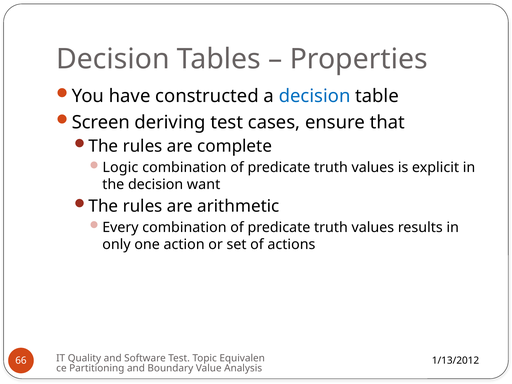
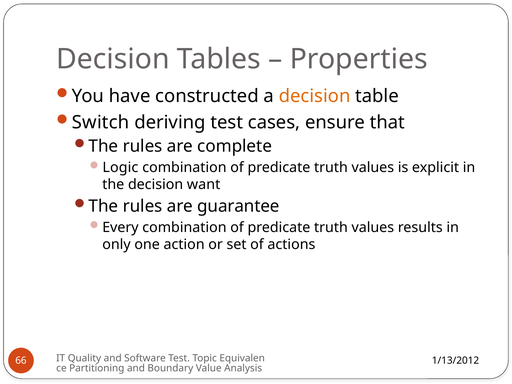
decision at (315, 96) colour: blue -> orange
Screen: Screen -> Switch
arithmetic: arithmetic -> guarantee
